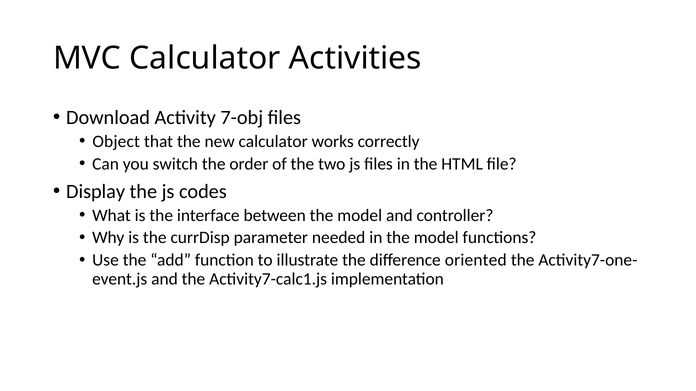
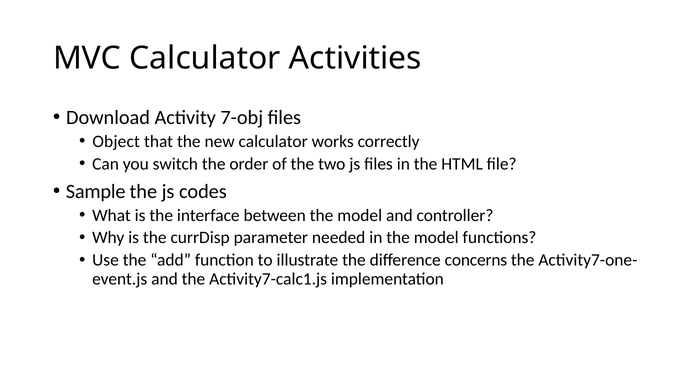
Display: Display -> Sample
oriented: oriented -> concerns
